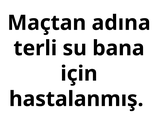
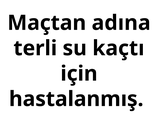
bana: bana -> kaçtı
